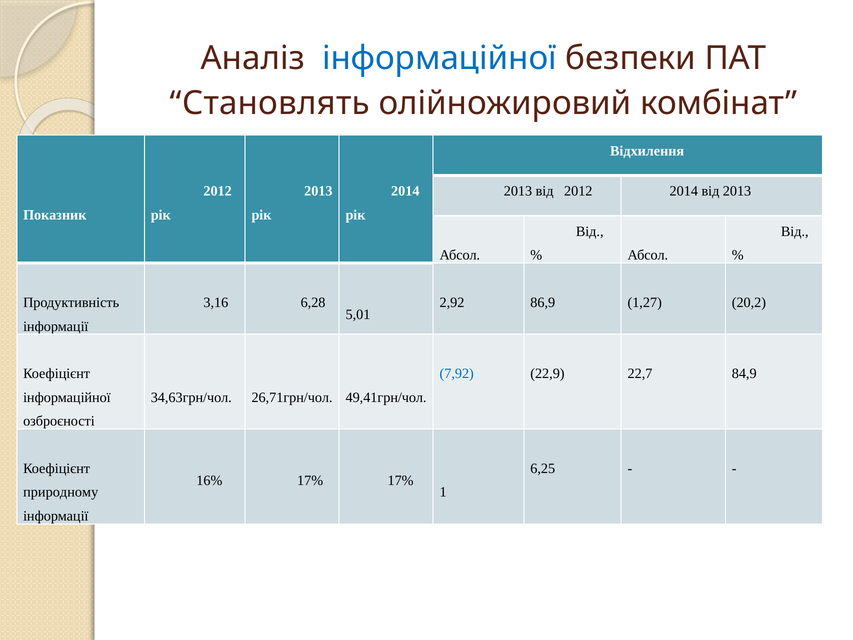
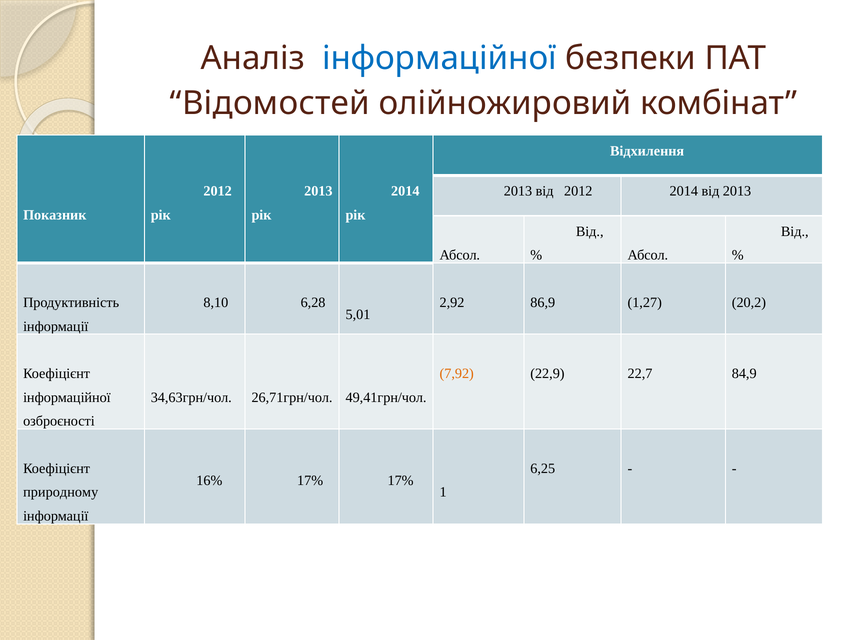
Становлять: Становлять -> Відомостей
3,16: 3,16 -> 8,10
7,92 colour: blue -> orange
